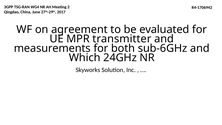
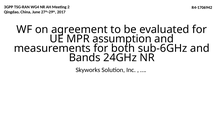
transmitter: transmitter -> assumption
Which: Which -> Bands
